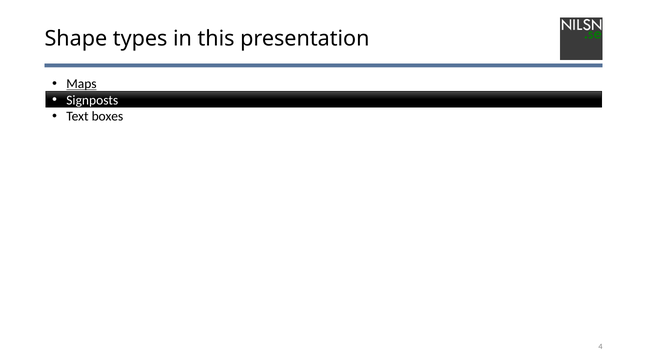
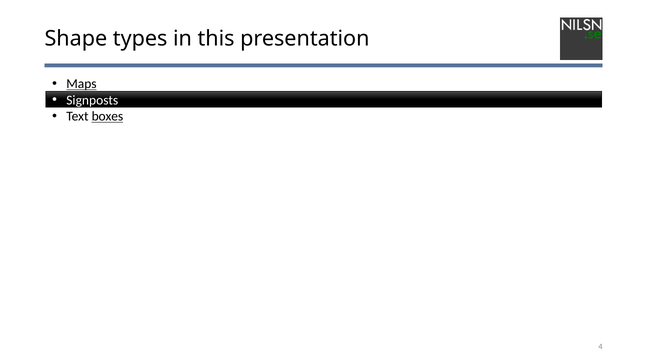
boxes underline: none -> present
